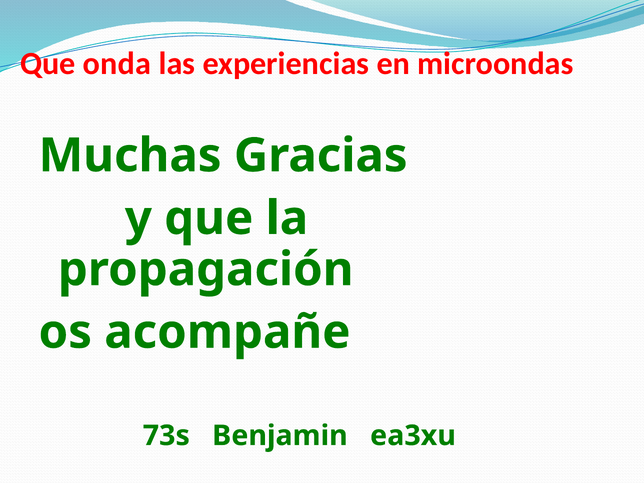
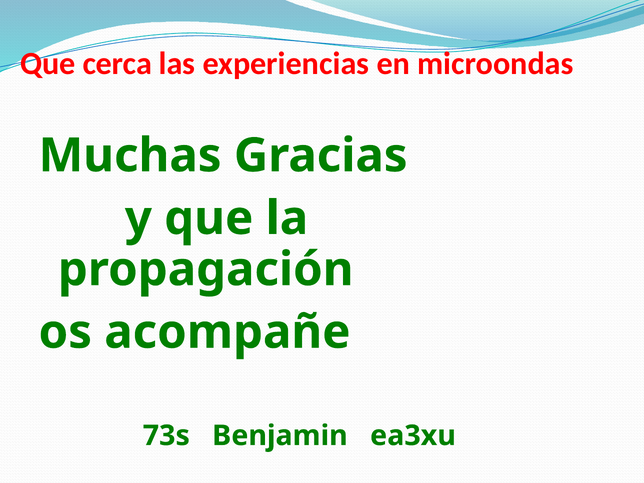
onda: onda -> cerca
